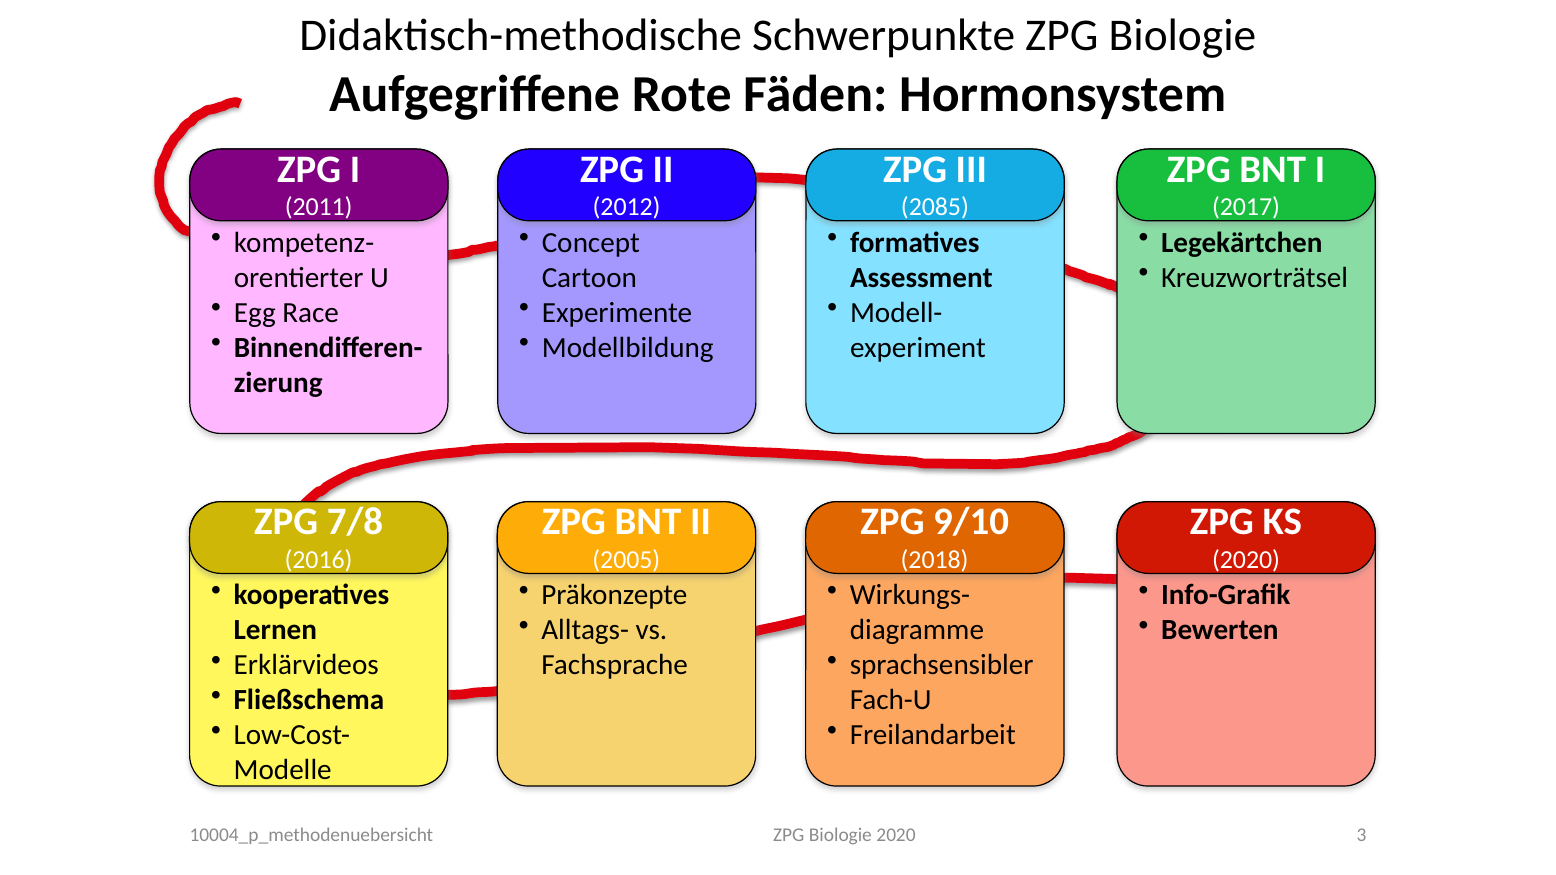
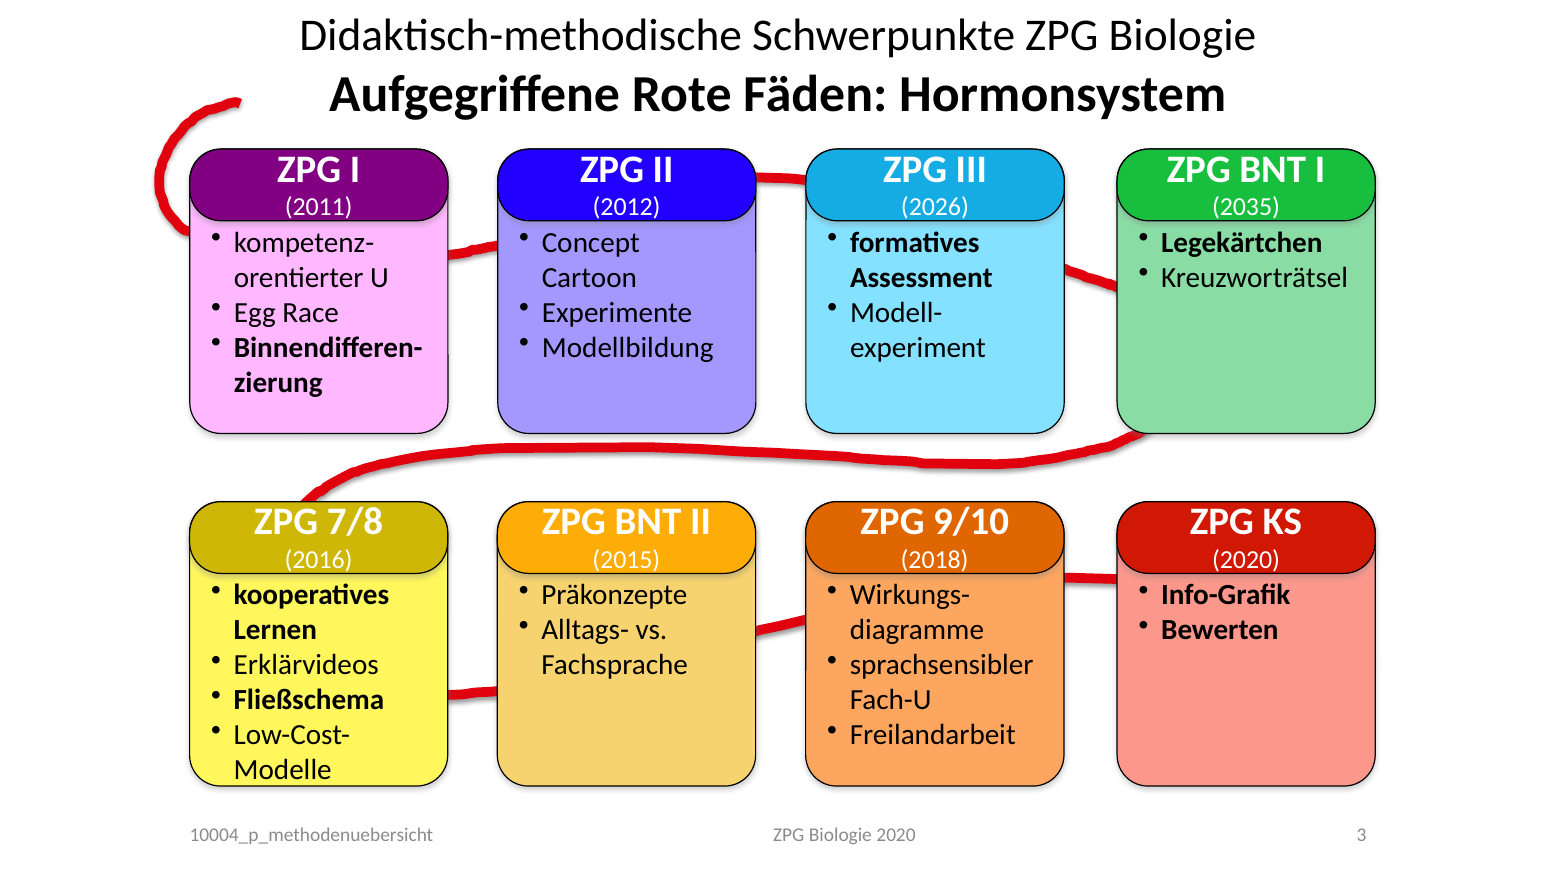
2085: 2085 -> 2026
2017: 2017 -> 2035
2005: 2005 -> 2015
